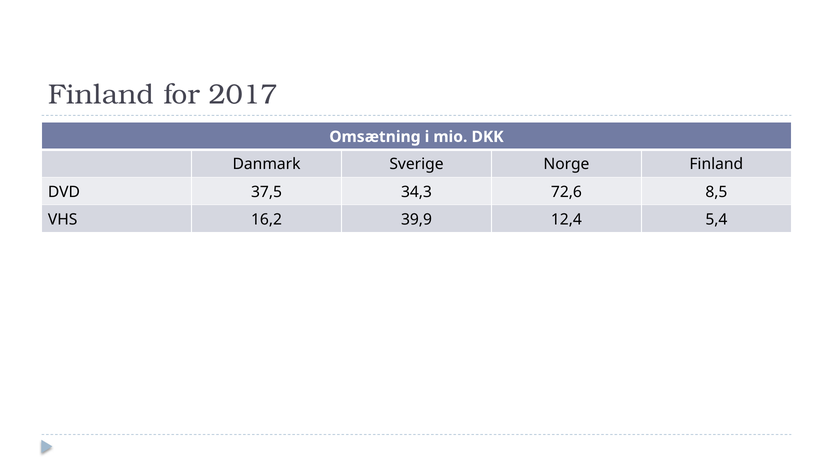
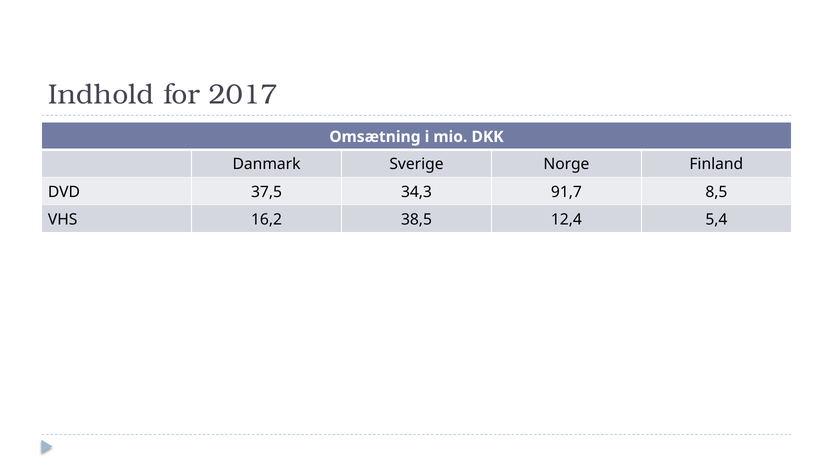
Finland at (101, 94): Finland -> Indhold
72,6: 72,6 -> 91,7
39,9: 39,9 -> 38,5
